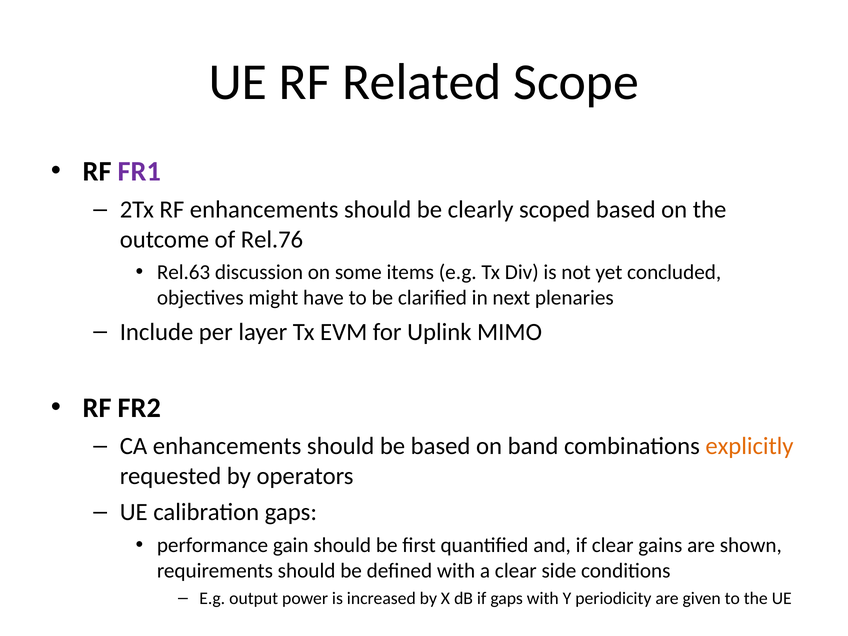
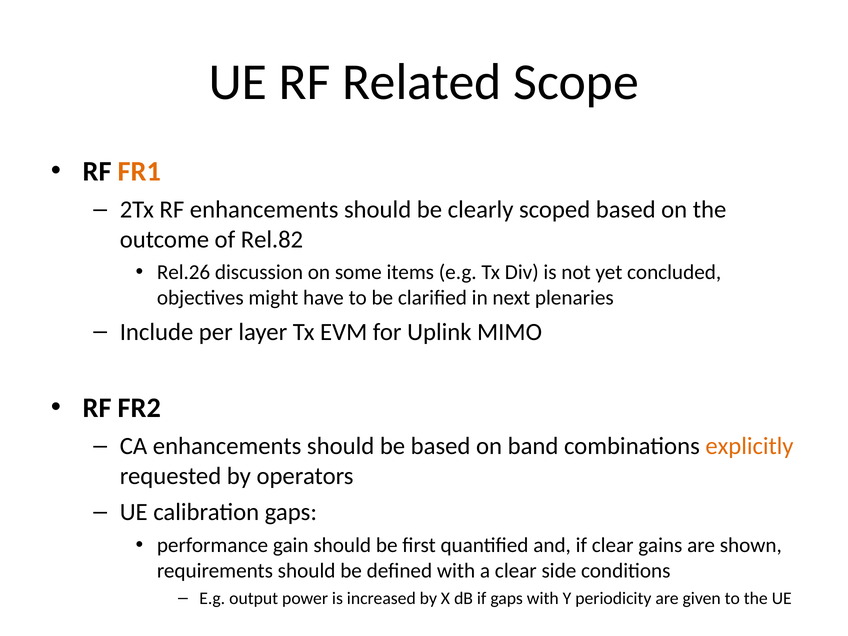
FR1 colour: purple -> orange
Rel.76: Rel.76 -> Rel.82
Rel.63: Rel.63 -> Rel.26
